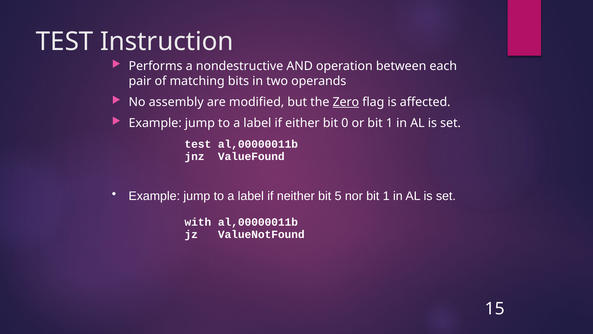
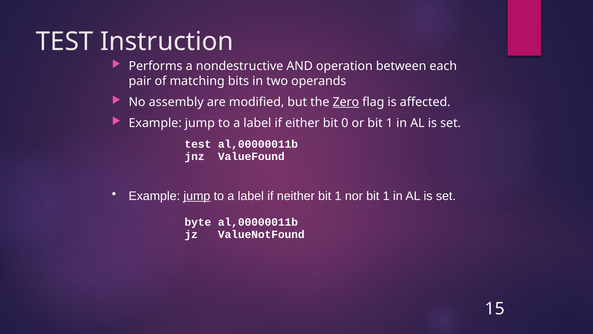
jump at (197, 196) underline: none -> present
neither bit 5: 5 -> 1
with: with -> byte
